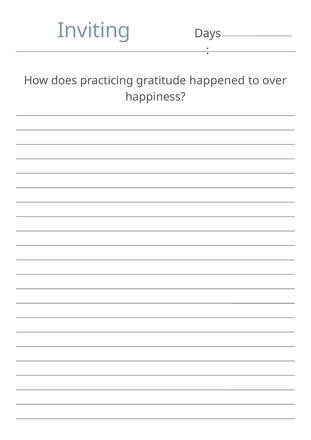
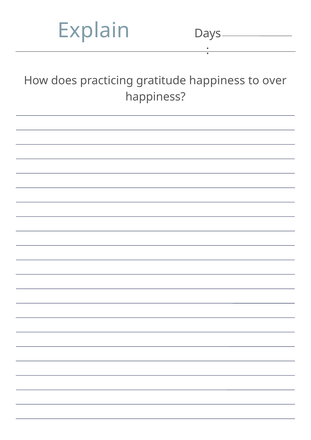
Inviting: Inviting -> Explain
gratitude happened: happened -> happiness
